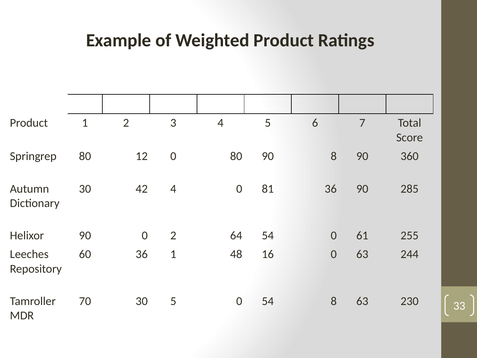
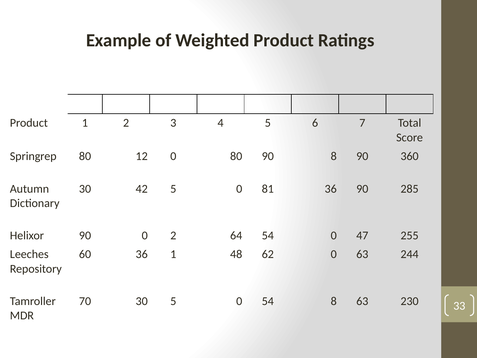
42 4: 4 -> 5
61: 61 -> 47
16: 16 -> 62
